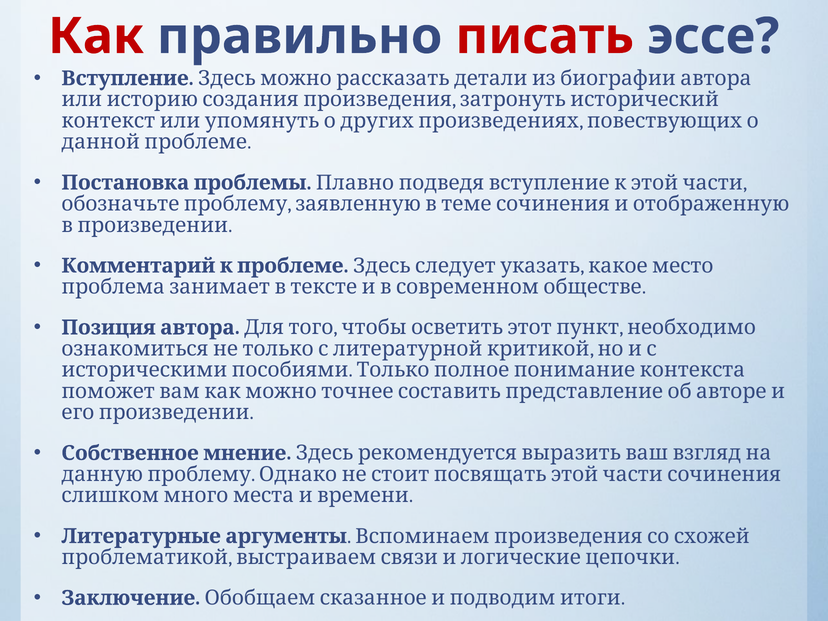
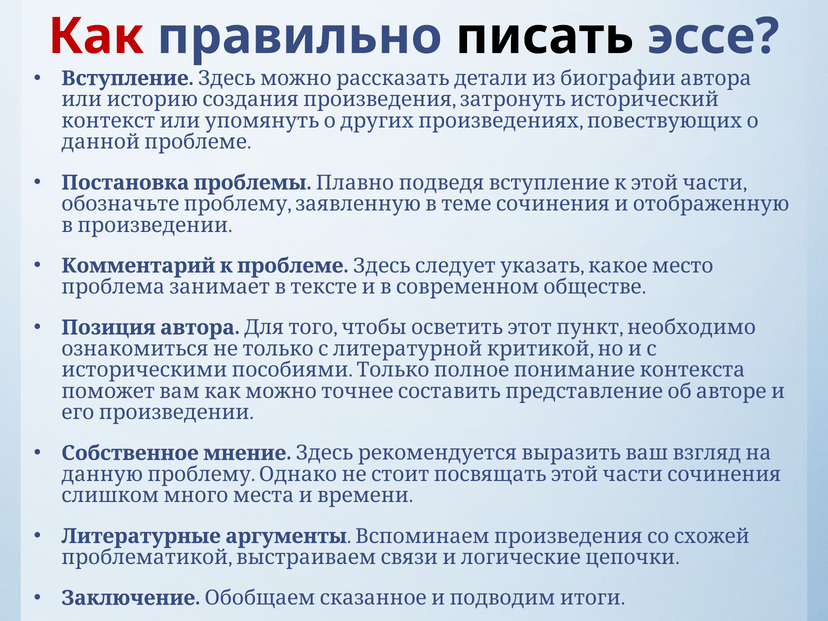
писать colour: red -> black
